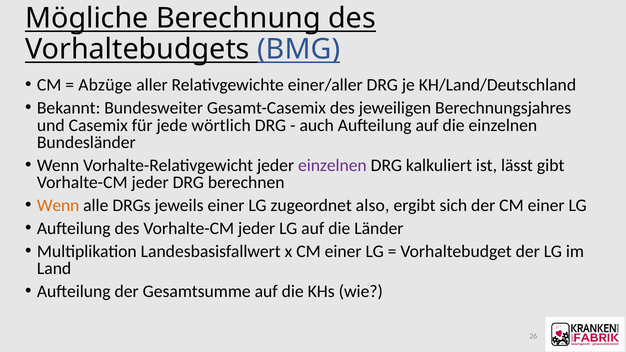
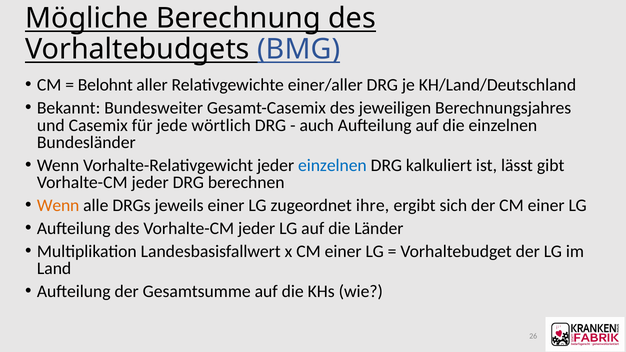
Abzüge: Abzüge -> Belohnt
einzelnen at (332, 165) colour: purple -> blue
also: also -> ihre
